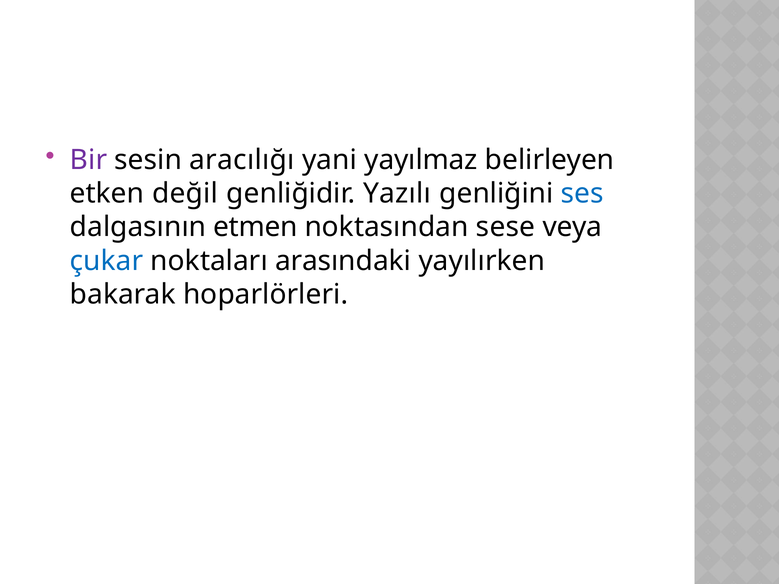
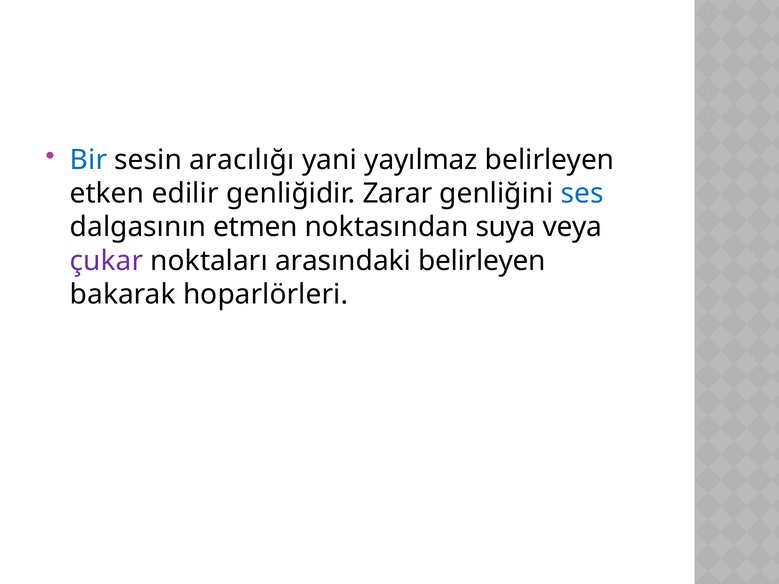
Bir colour: purple -> blue
değil: değil -> edilir
Yazılı: Yazılı -> Zarar
sese: sese -> suya
çukar colour: blue -> purple
arasındaki yayılırken: yayılırken -> belirleyen
